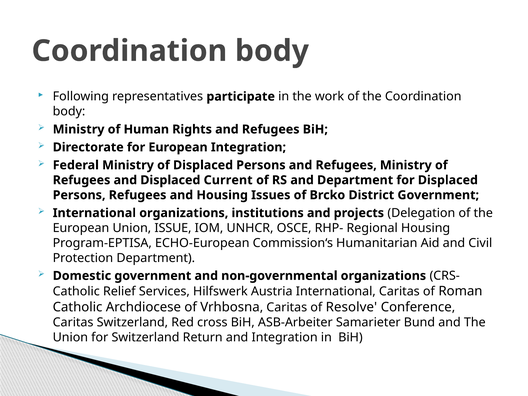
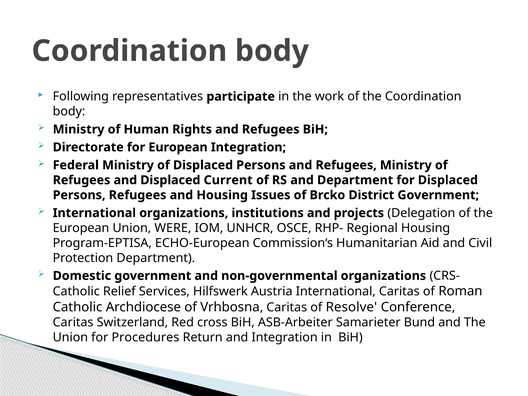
ISSUE: ISSUE -> WERE
for Switzerland: Switzerland -> Procedures
